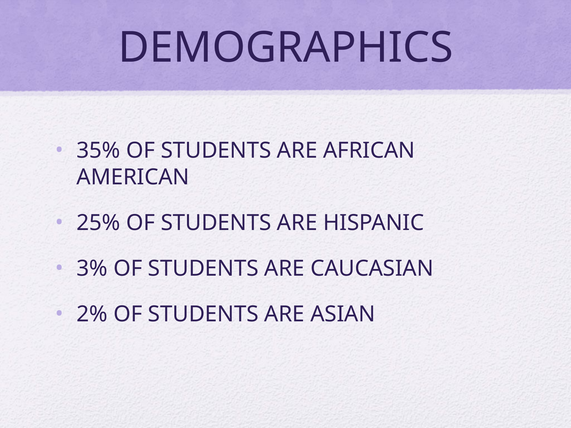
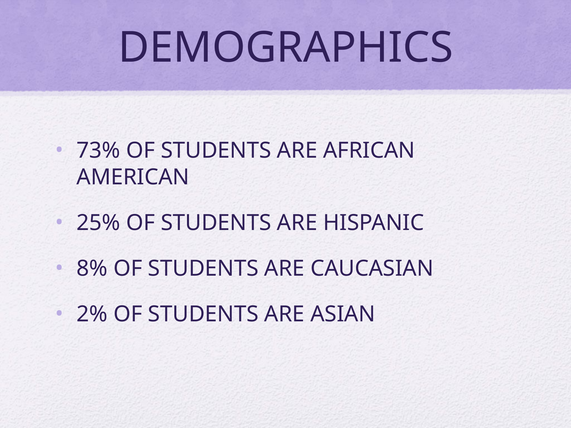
35%: 35% -> 73%
3%: 3% -> 8%
